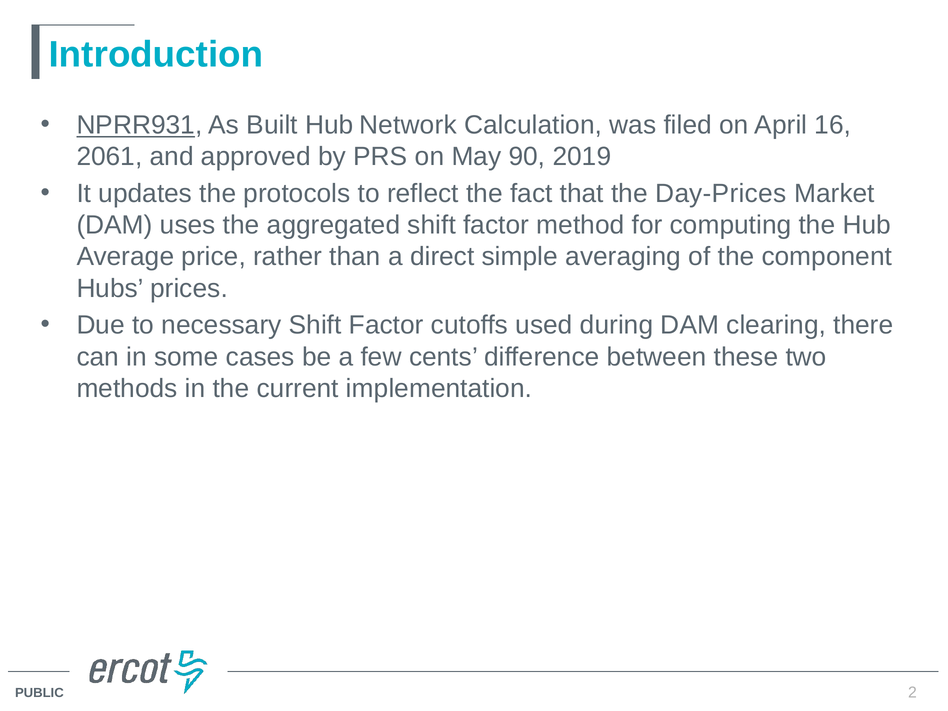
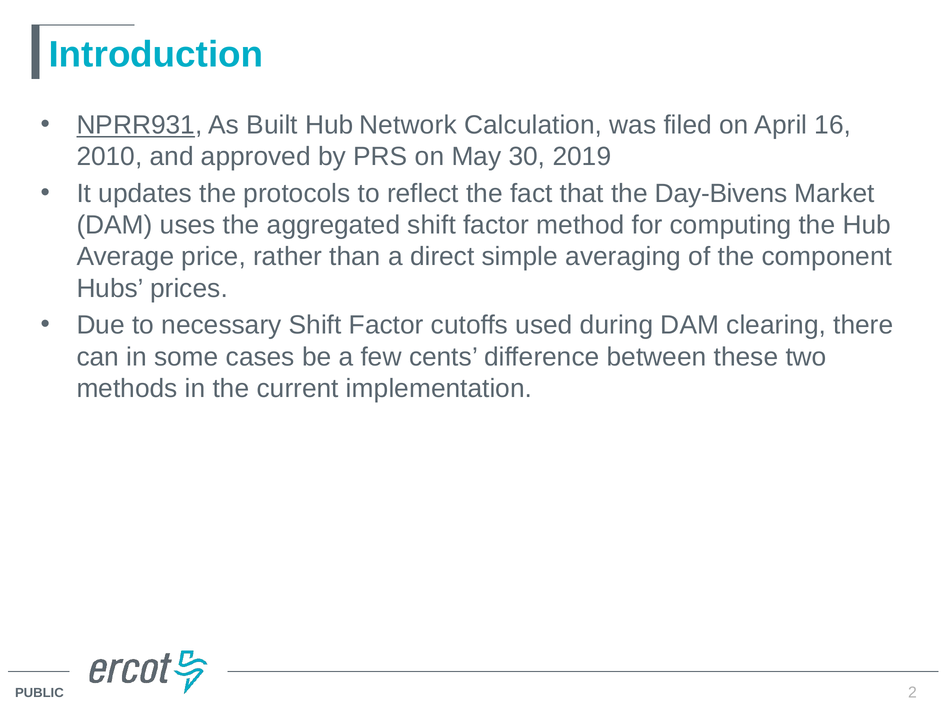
2061: 2061 -> 2010
90: 90 -> 30
Day-Prices: Day-Prices -> Day-Bivens
